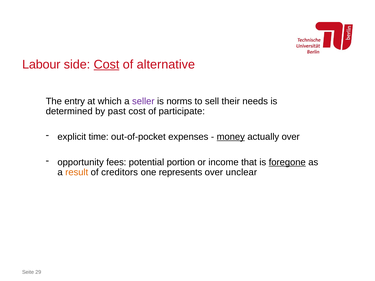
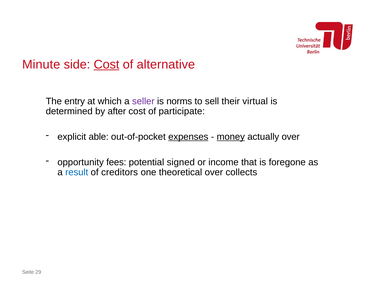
Labour: Labour -> Minute
needs: needs -> virtual
past: past -> after
time: time -> able
expenses underline: none -> present
portion: portion -> signed
foregone underline: present -> none
result colour: orange -> blue
represents: represents -> theoretical
unclear: unclear -> collects
